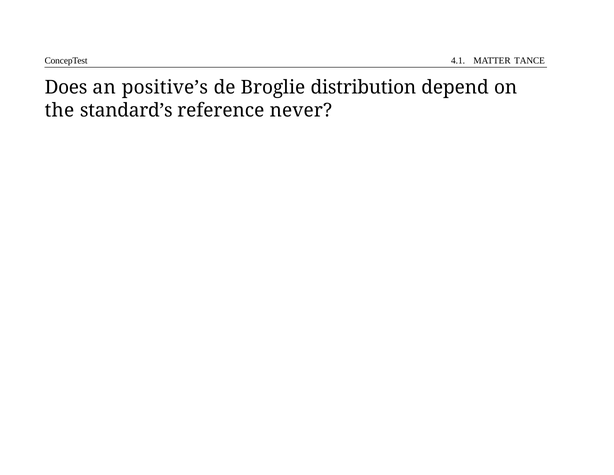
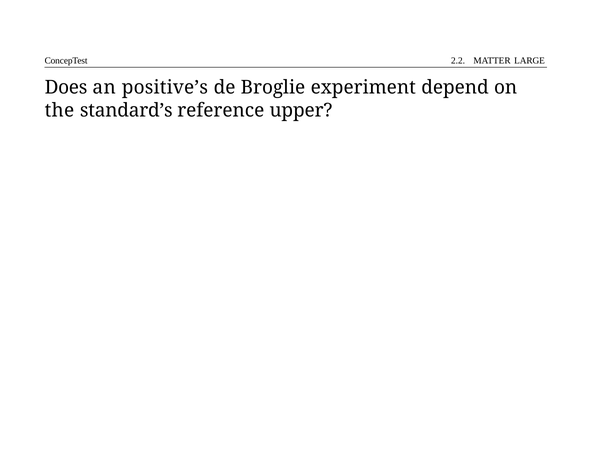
4.1: 4.1 -> 2.2
TANCE: TANCE -> LARGE
distribution: distribution -> experiment
never: never -> upper
